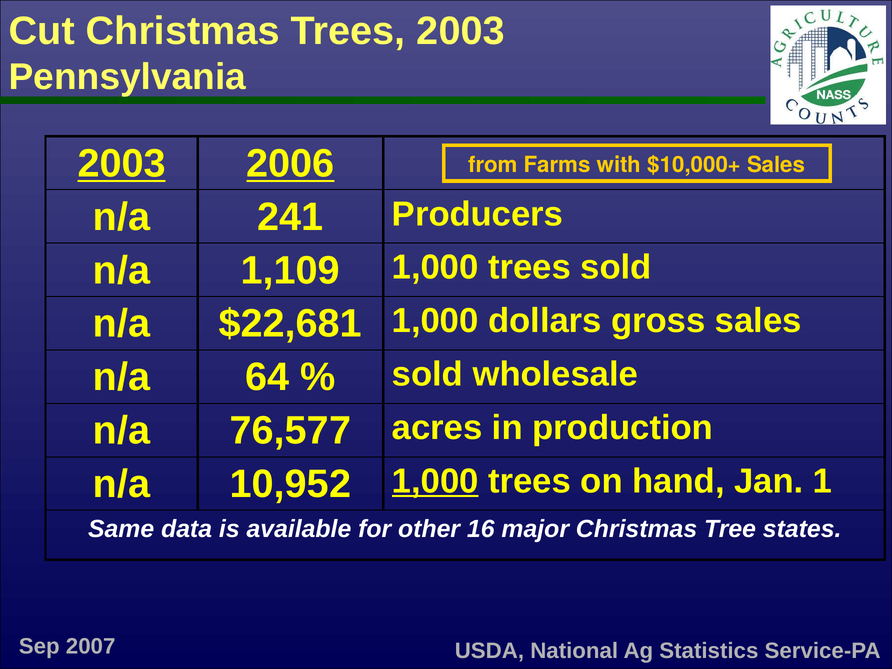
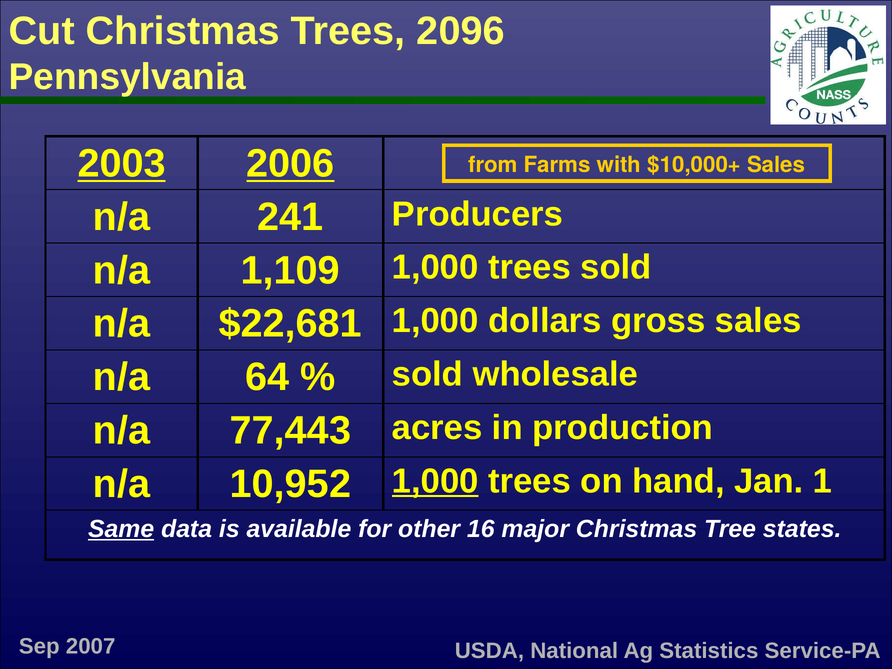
Trees 2003: 2003 -> 2096
76,577: 76,577 -> 77,443
Same underline: none -> present
